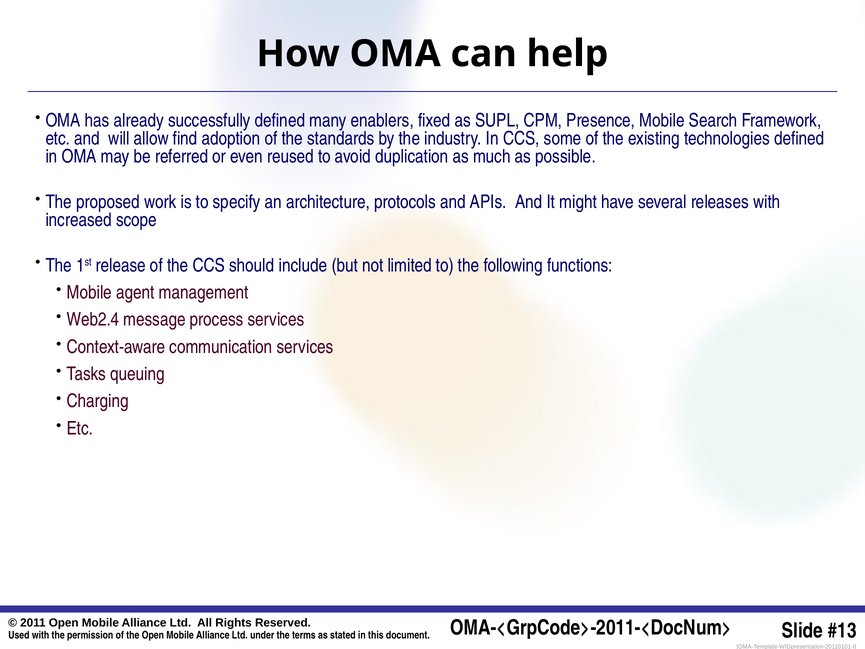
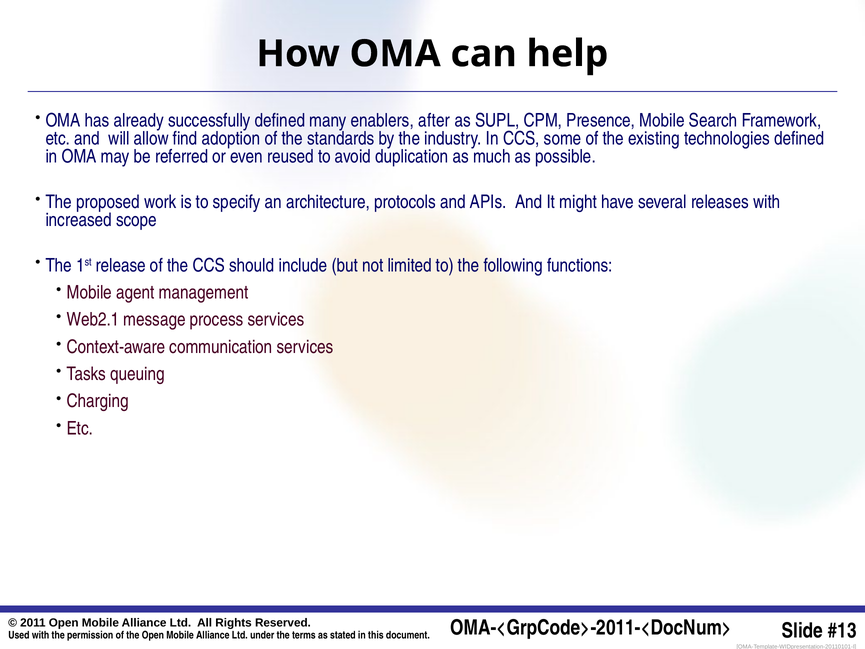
fixed: fixed -> after
Web2.4: Web2.4 -> Web2.1
